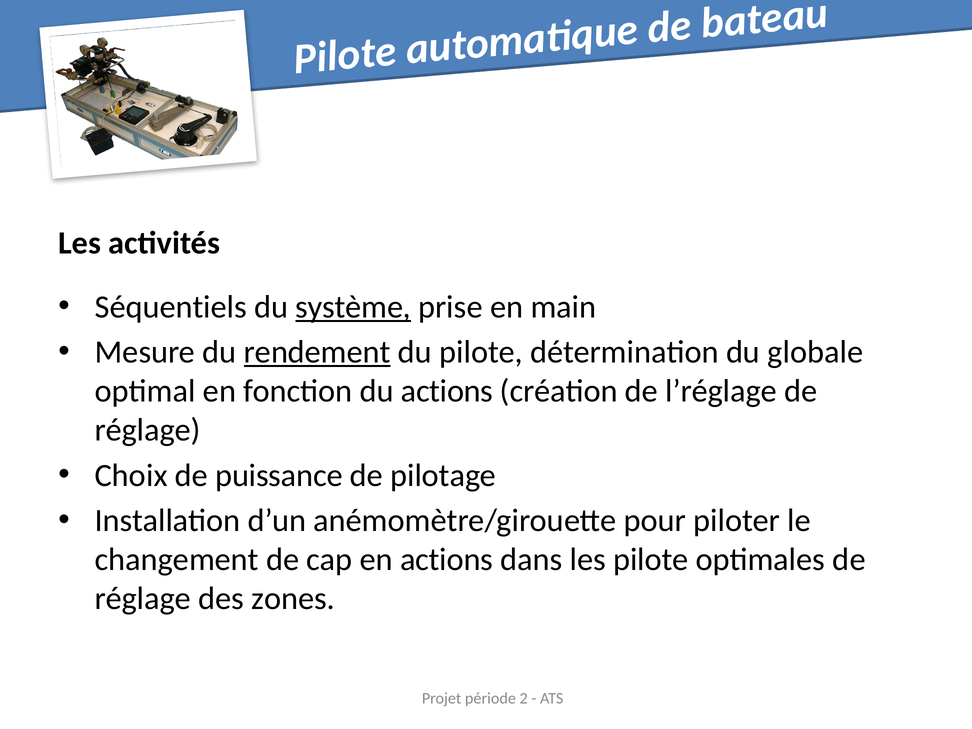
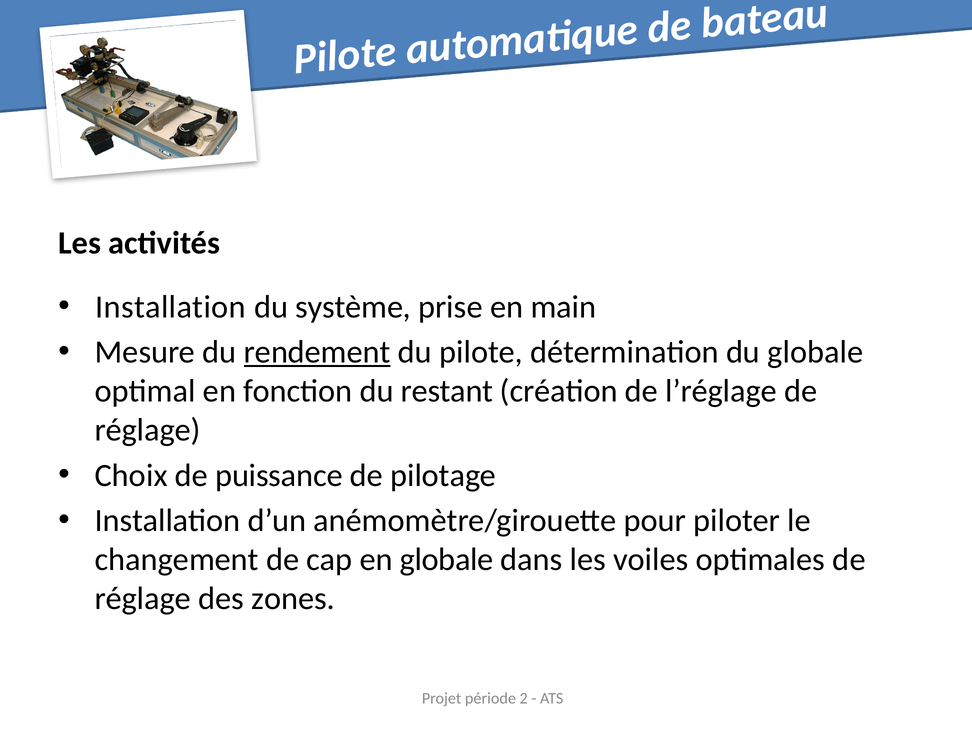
Séquentiels at (171, 307): Séquentiels -> Installation
système underline: present -> none
du actions: actions -> restant
en actions: actions -> globale
les pilote: pilote -> voiles
